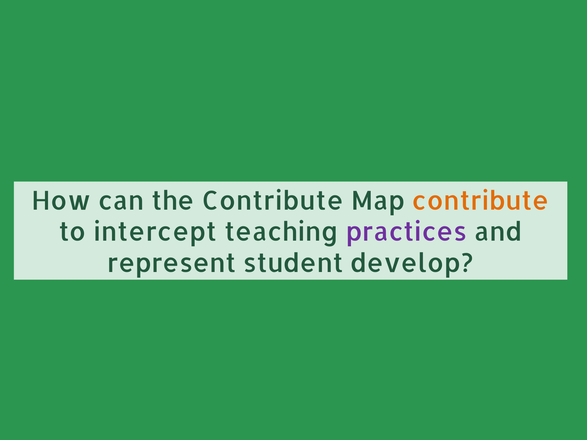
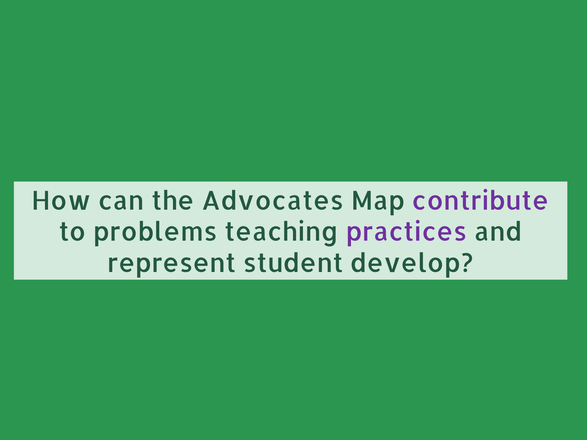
the Contribute: Contribute -> Advocates
contribute at (480, 201) colour: orange -> purple
intercept: intercept -> problems
